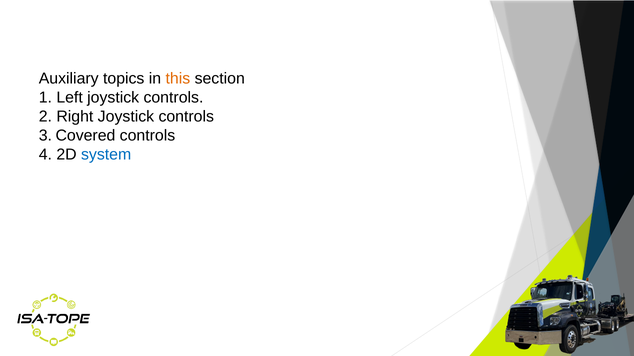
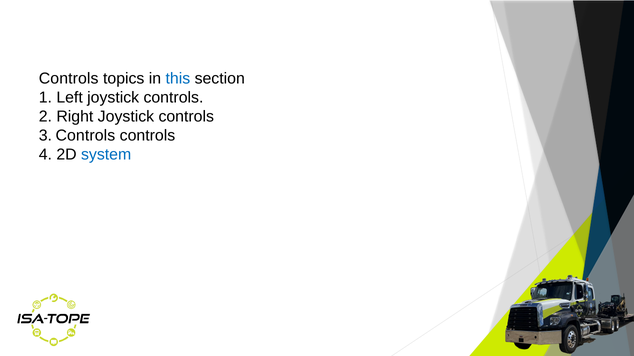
Auxiliary at (69, 79): Auxiliary -> Controls
this colour: orange -> blue
3 Covered: Covered -> Controls
